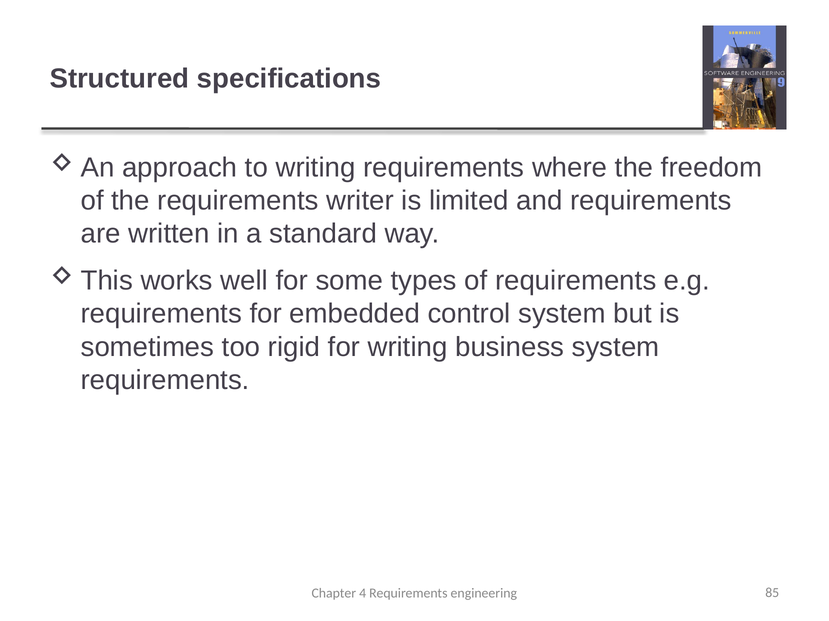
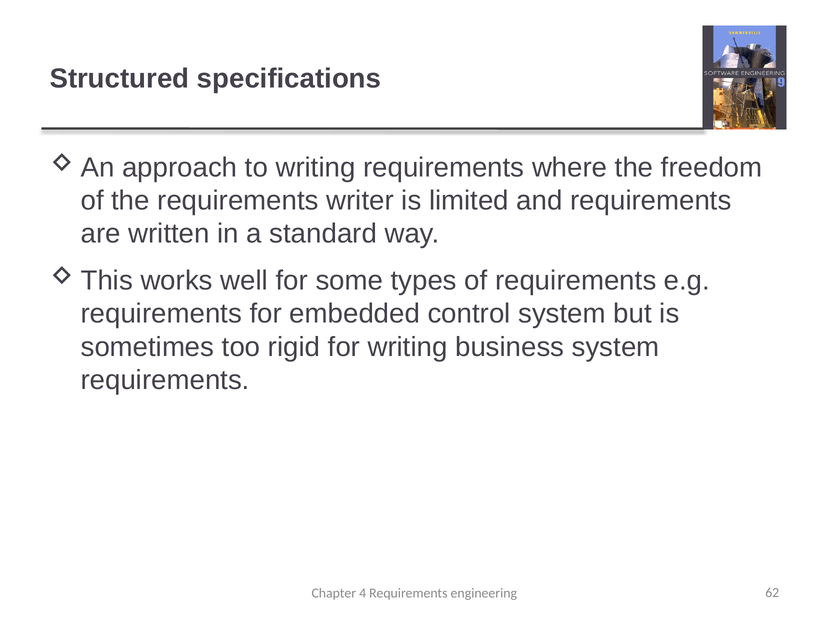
85: 85 -> 62
